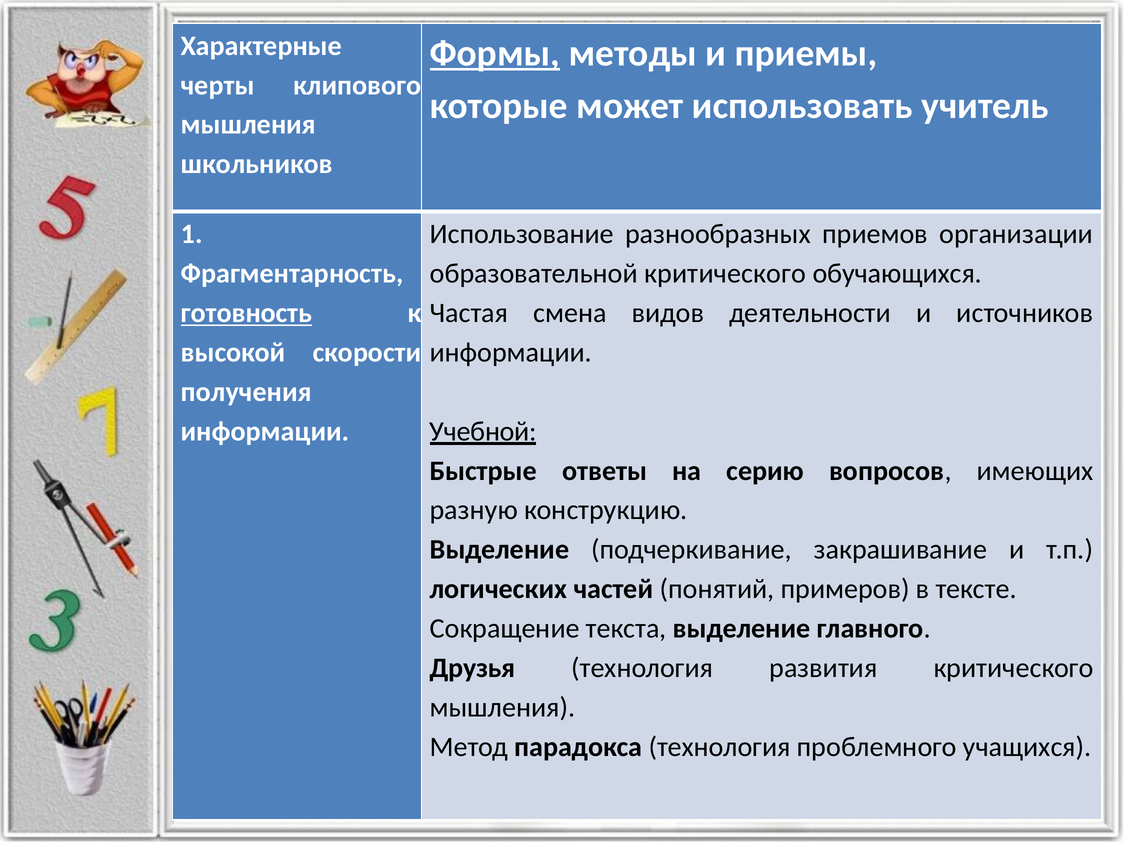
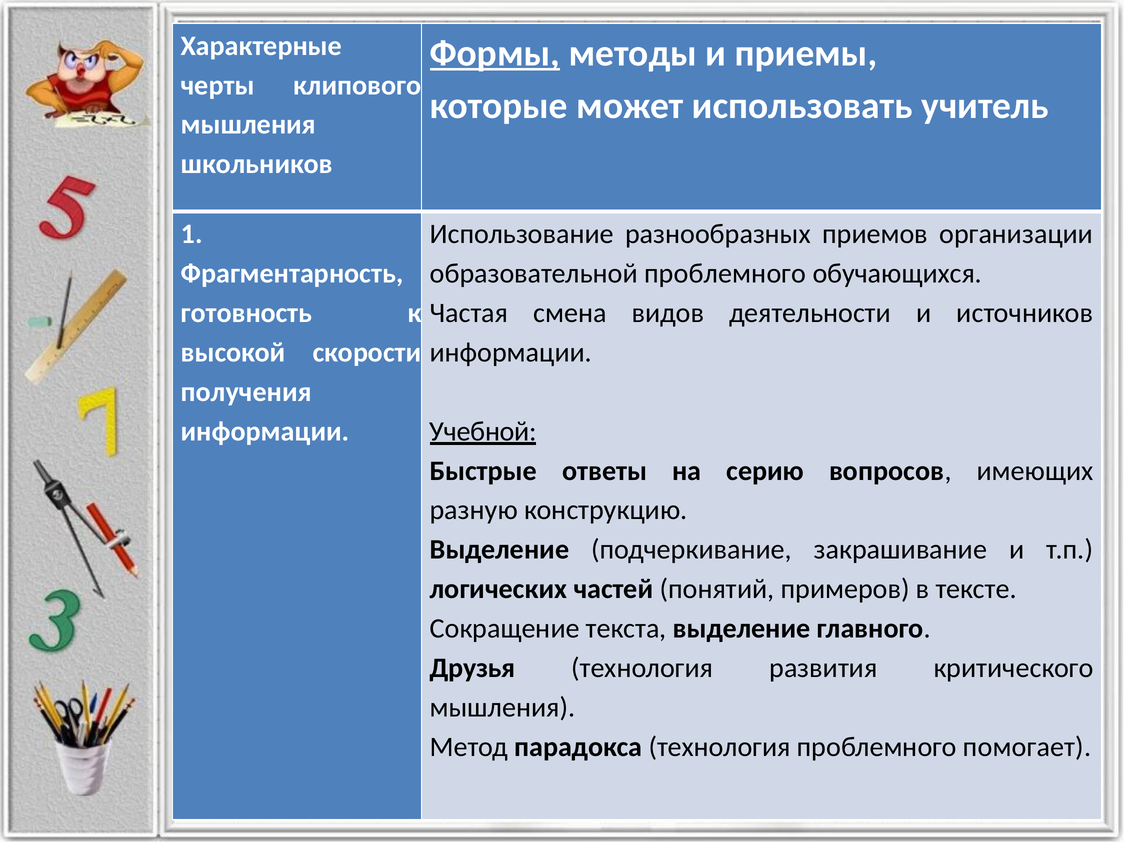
образовательной критического: критического -> проблемного
готовность underline: present -> none
учащихся: учащихся -> помогает
